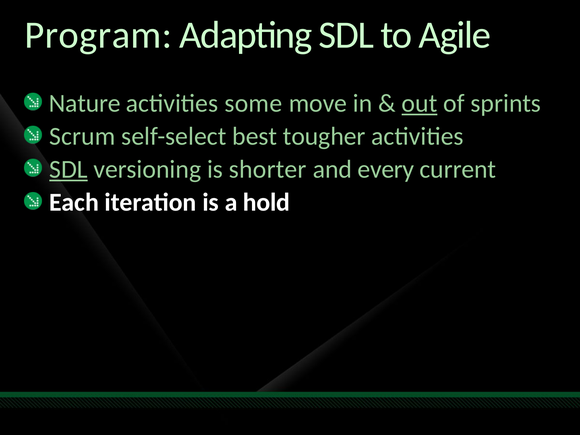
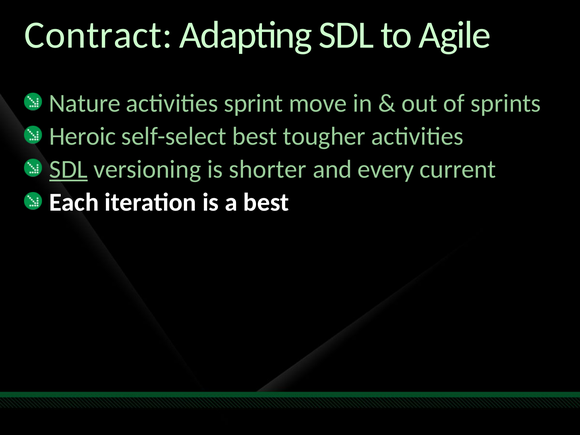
Program: Program -> Contract
some: some -> sprint
out underline: present -> none
Scrum: Scrum -> Heroic
a hold: hold -> best
